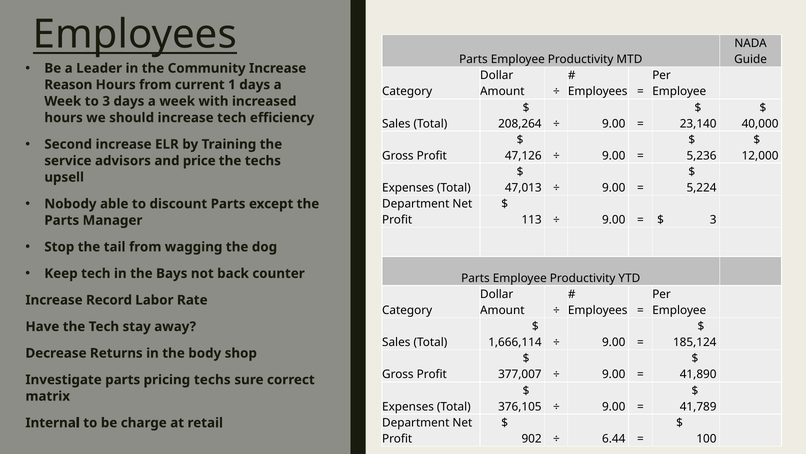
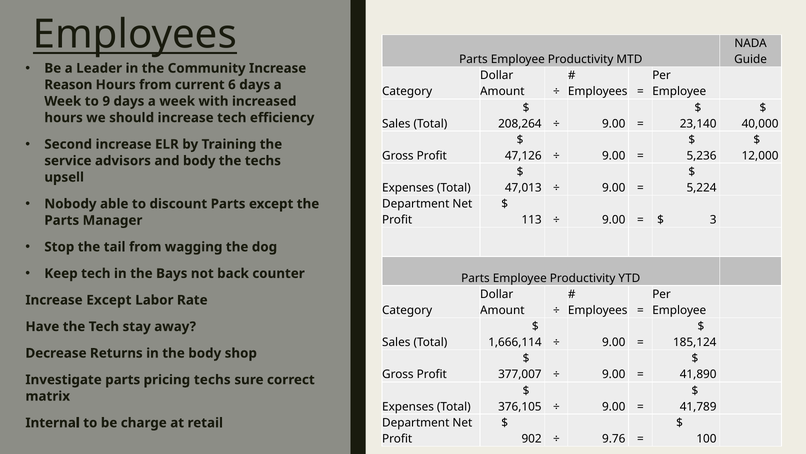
1: 1 -> 6
to 3: 3 -> 9
and price: price -> body
Increase Record: Record -> Except
6.44: 6.44 -> 9.76
